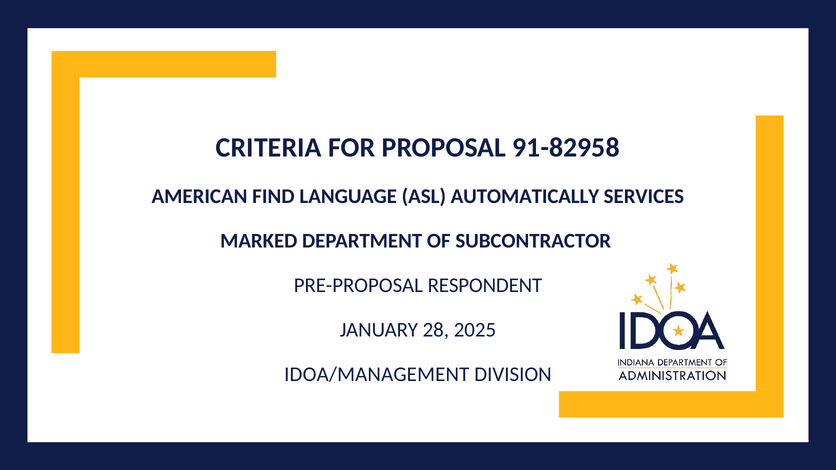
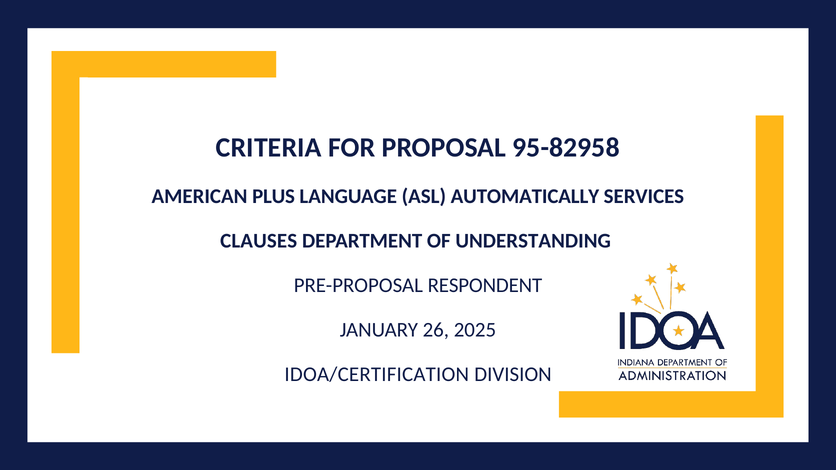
91-82958: 91-82958 -> 95-82958
FIND: FIND -> PLUS
MARKED: MARKED -> CLAUSES
SUBCONTRACTOR: SUBCONTRACTOR -> UNDERSTANDING
28: 28 -> 26
IDOA/MANAGEMENT: IDOA/MANAGEMENT -> IDOA/CERTIFICATION
